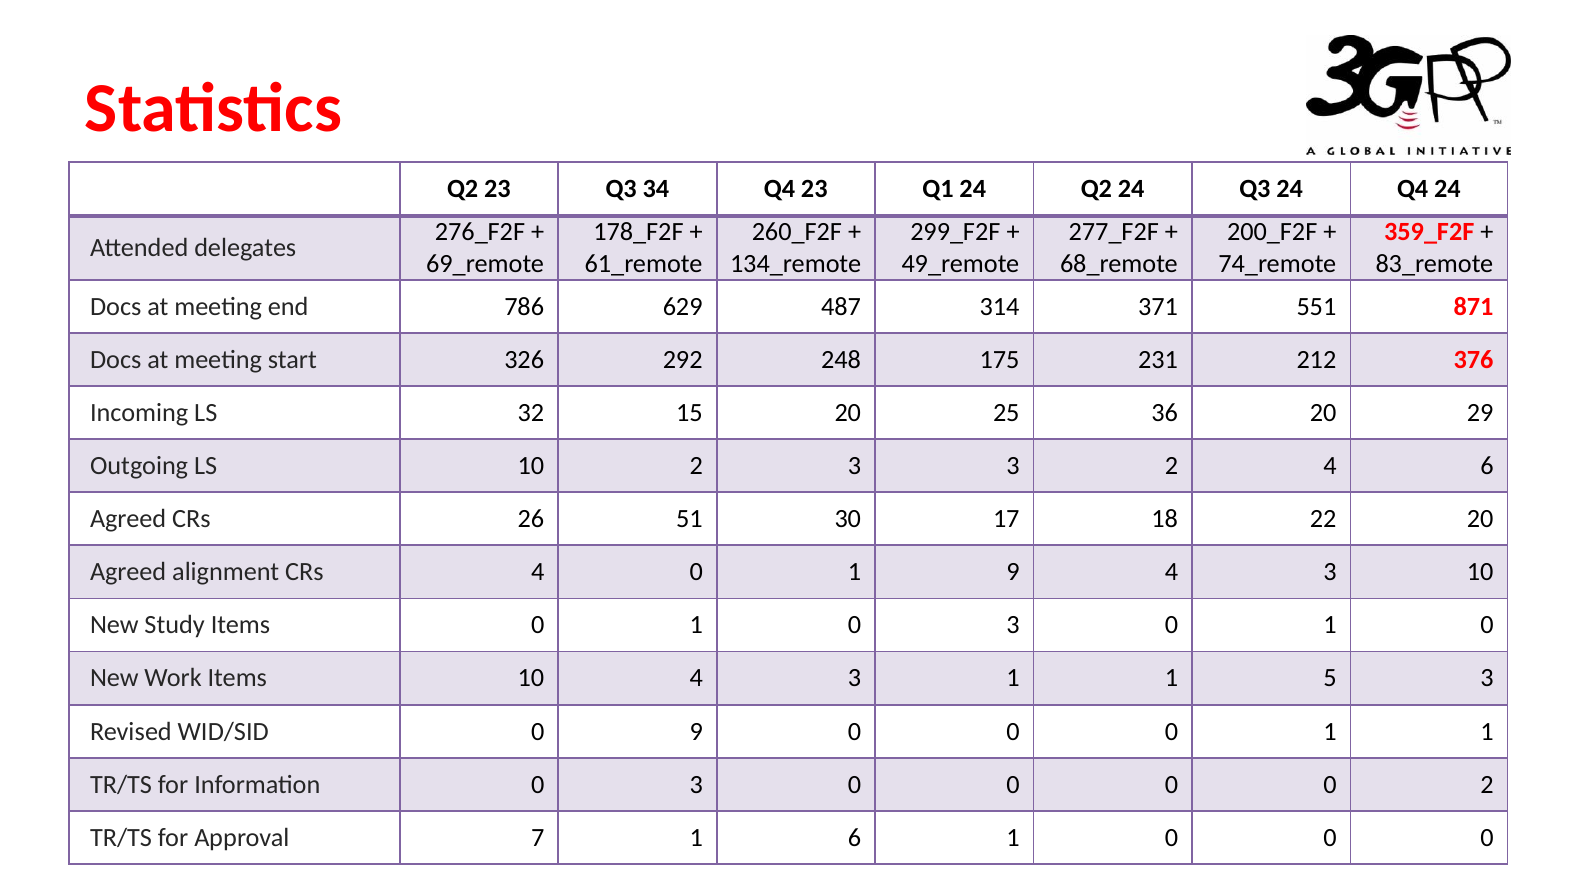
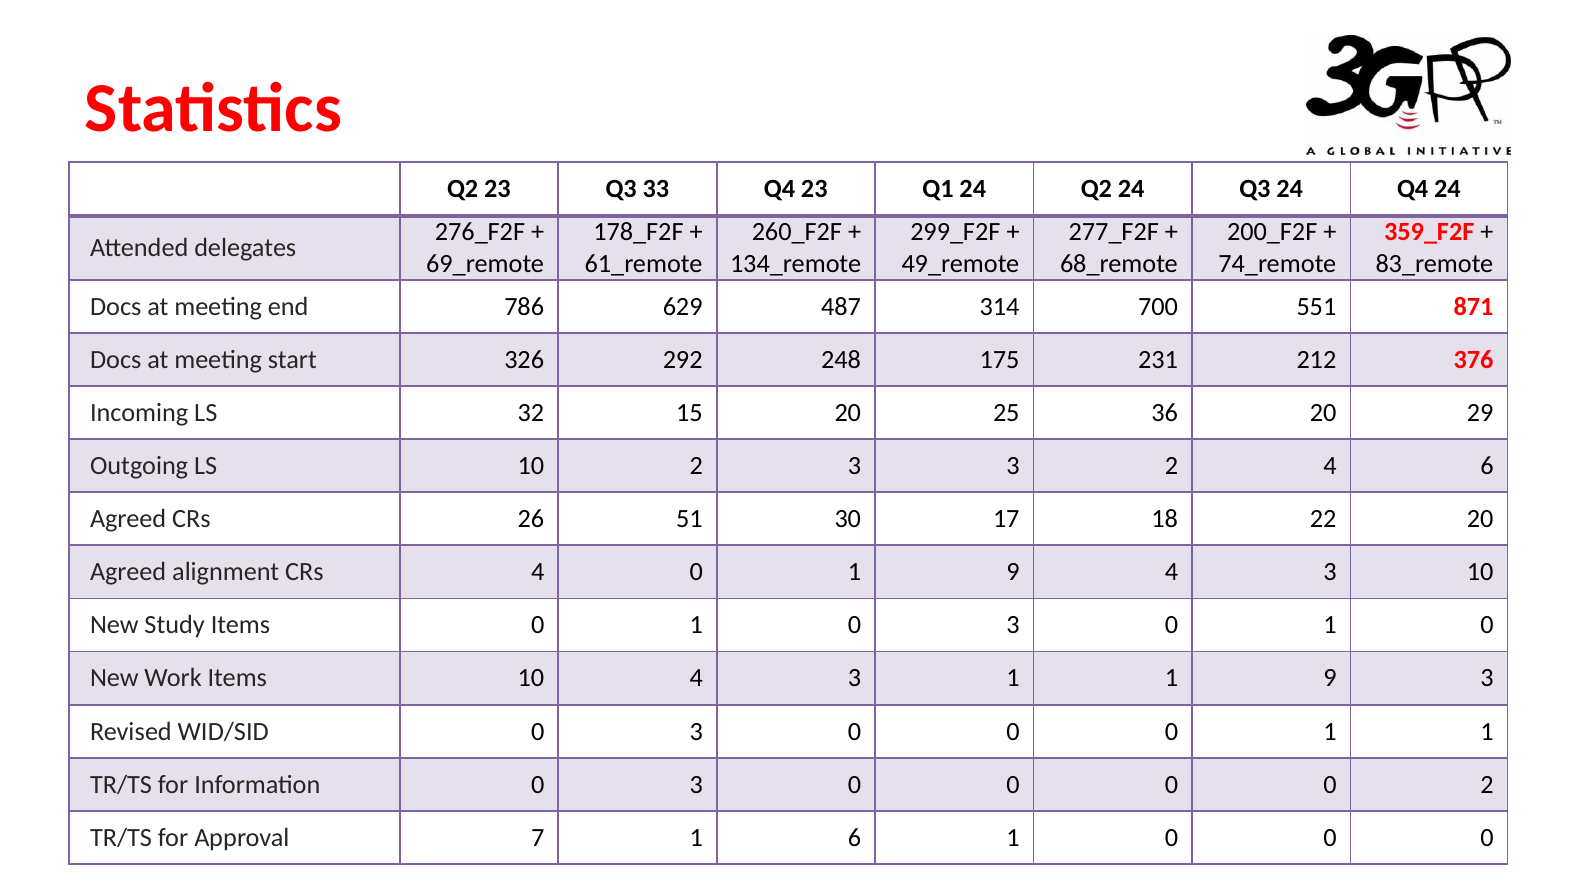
34: 34 -> 33
371: 371 -> 700
1 1 5: 5 -> 9
WID/SID 0 9: 9 -> 3
